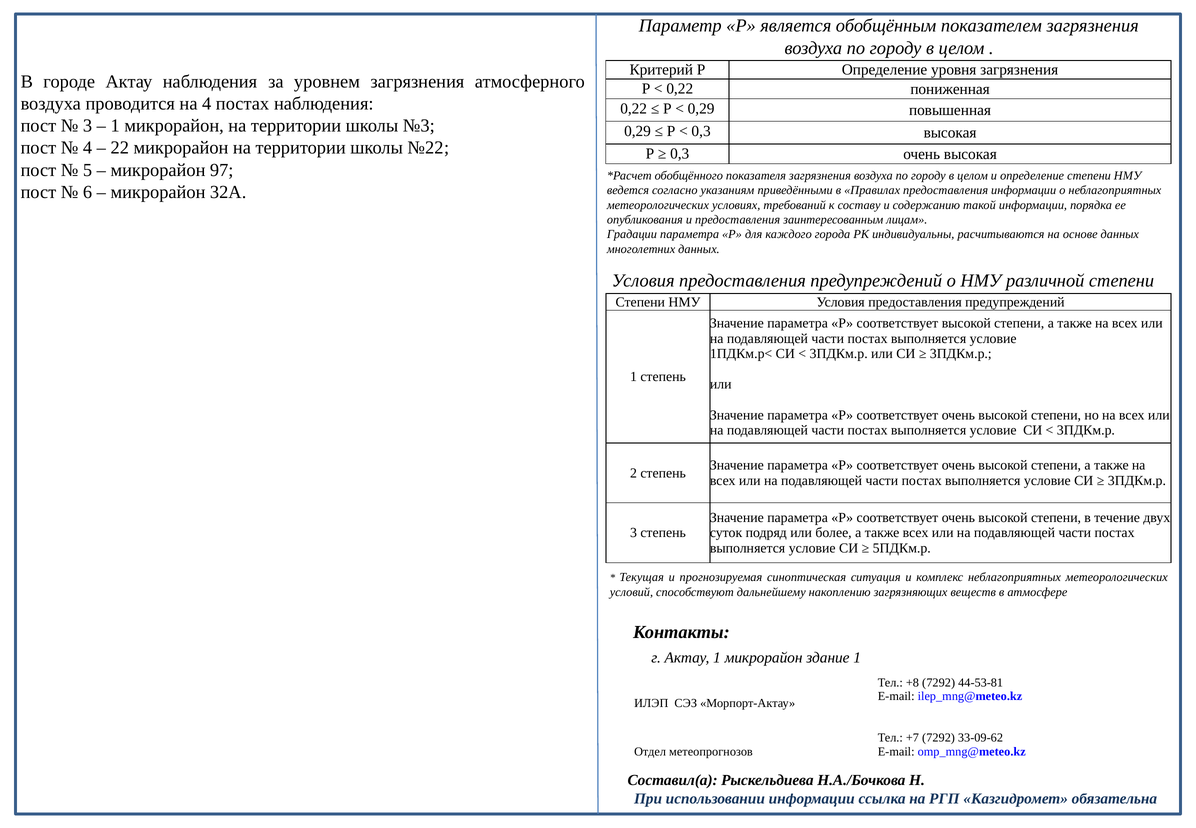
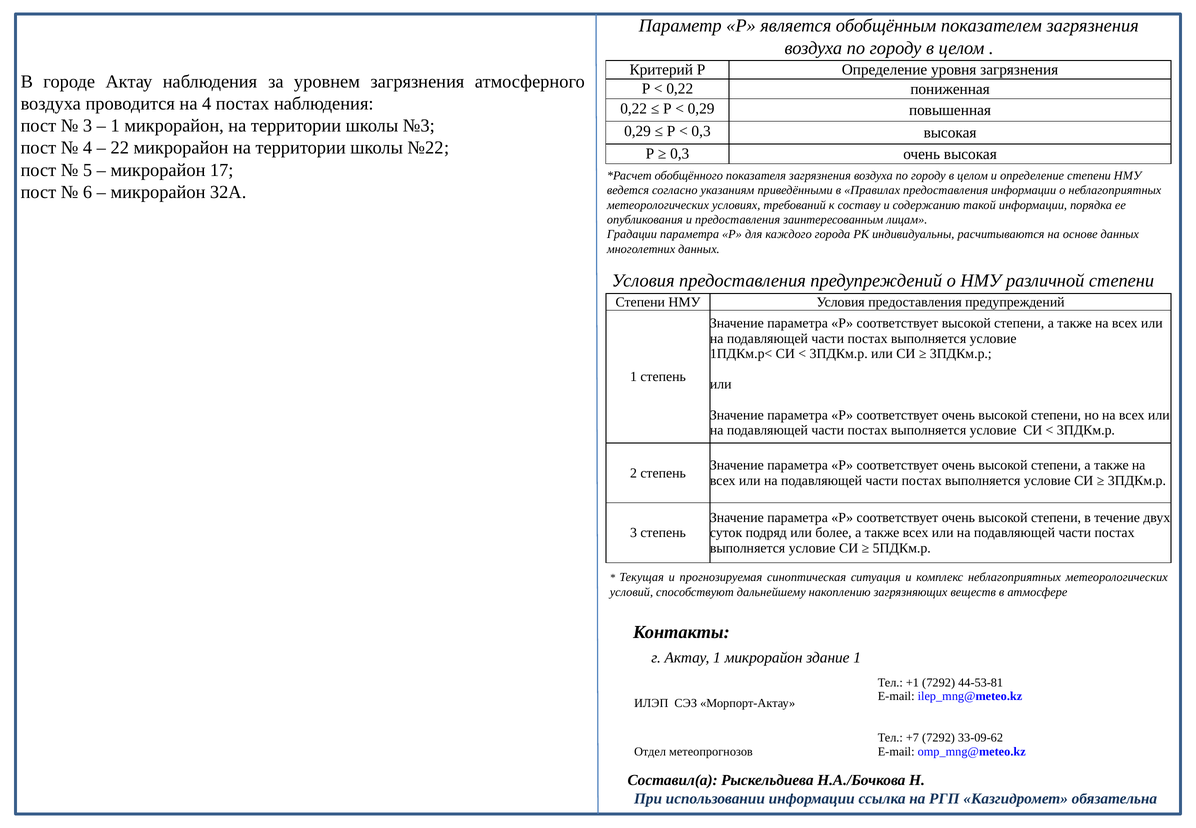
97: 97 -> 17
+8: +8 -> +1
